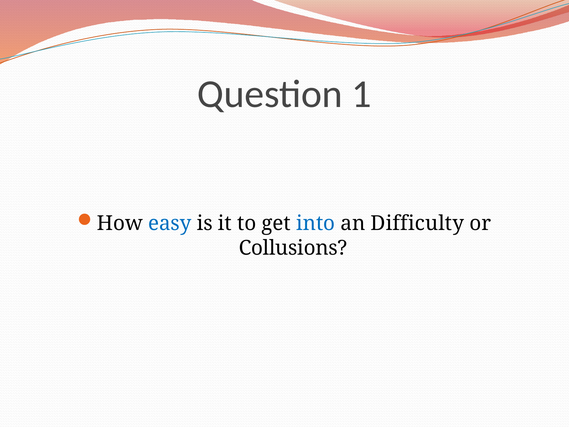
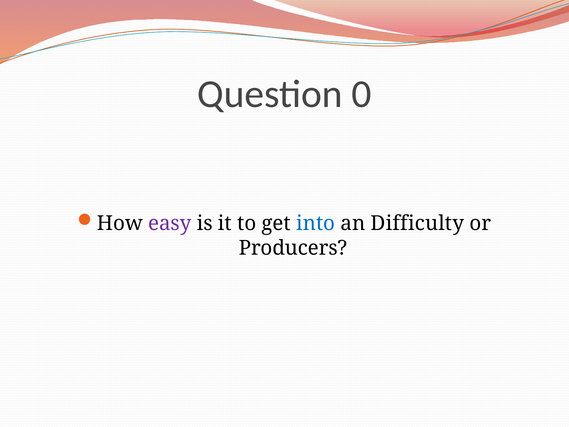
1: 1 -> 0
easy colour: blue -> purple
Collusions: Collusions -> Producers
